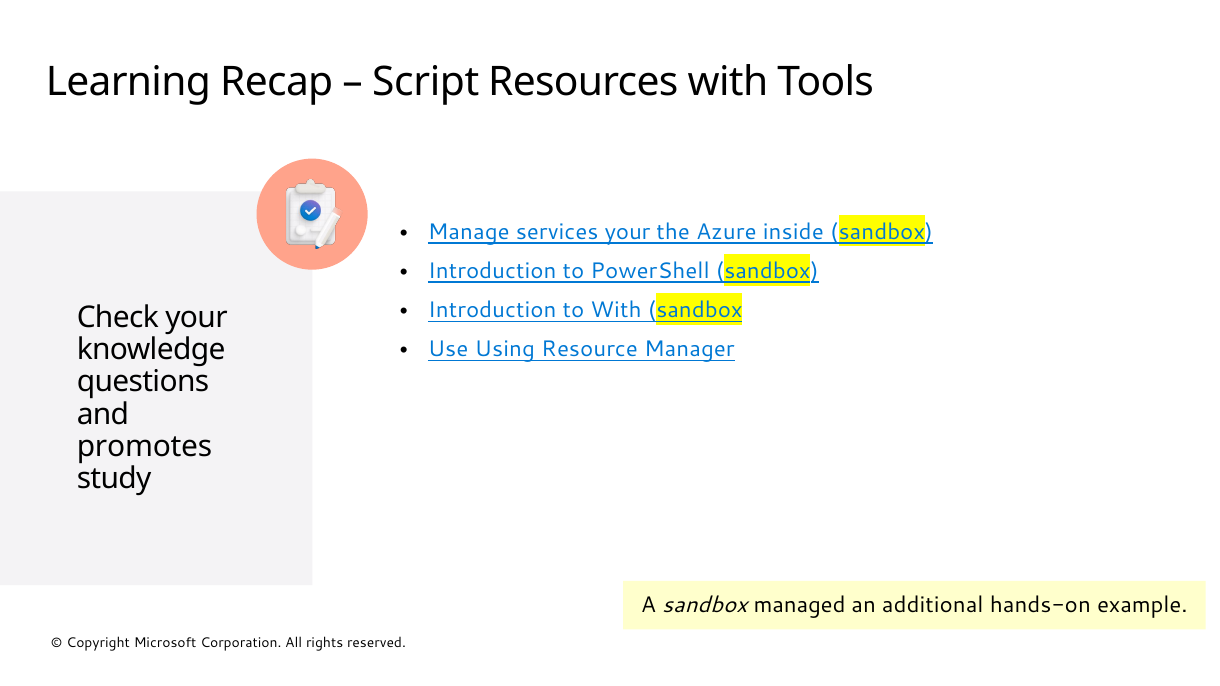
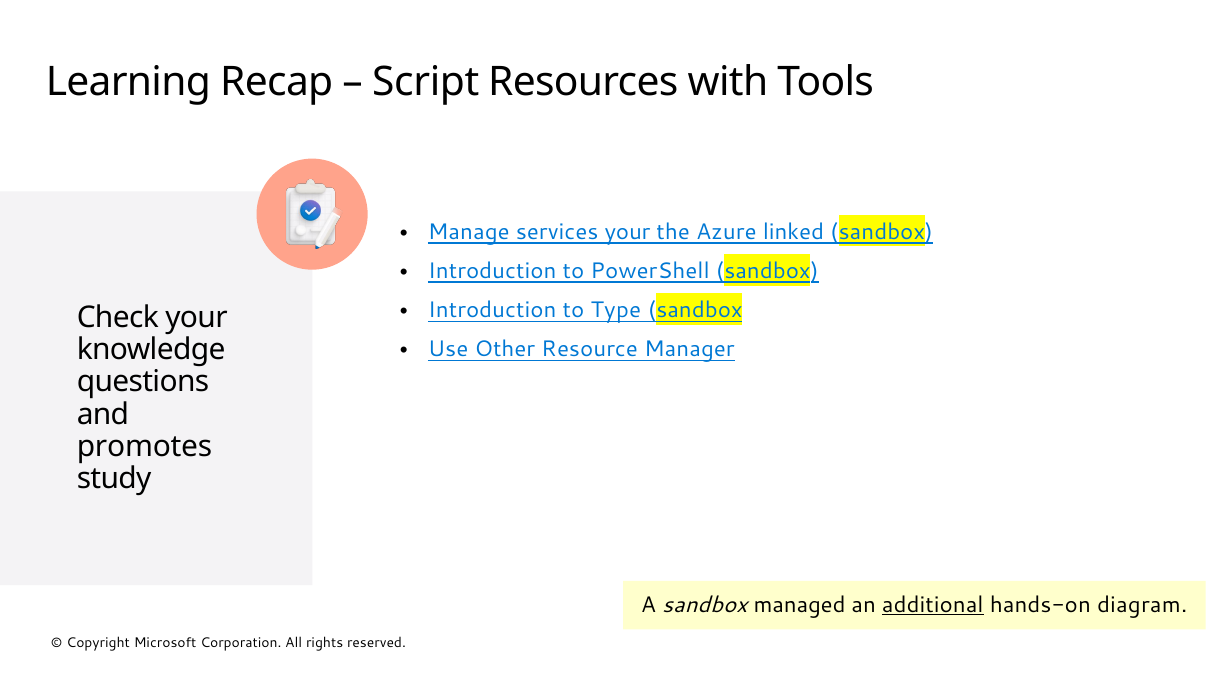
inside: inside -> linked
to With: With -> Type
Using: Using -> Other
additional underline: none -> present
example: example -> diagram
